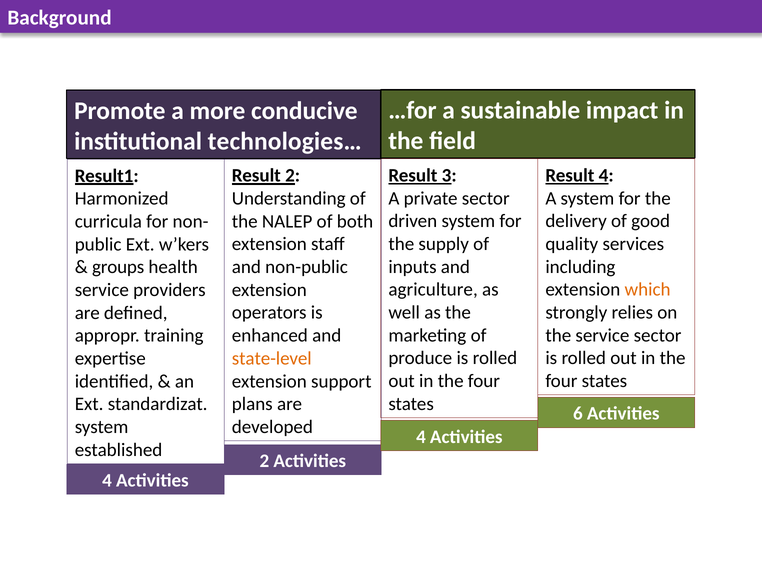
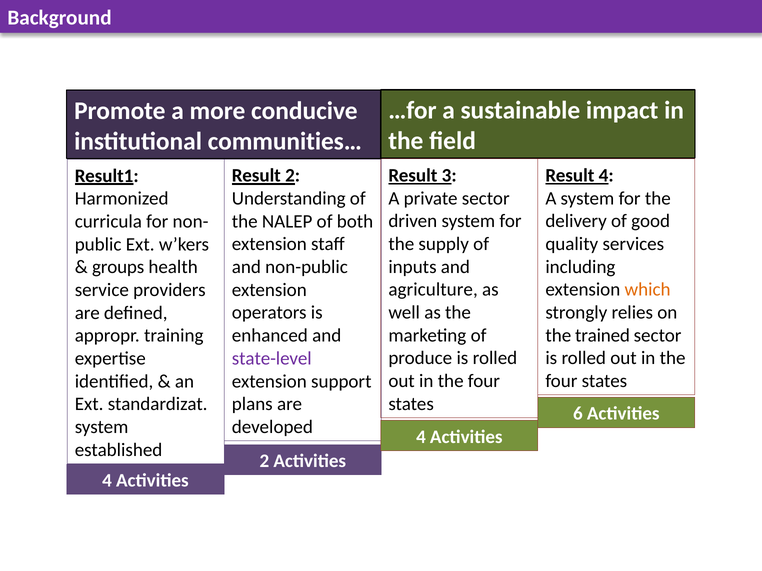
technologies…: technologies… -> communities…
the service: service -> trained
state-level colour: orange -> purple
